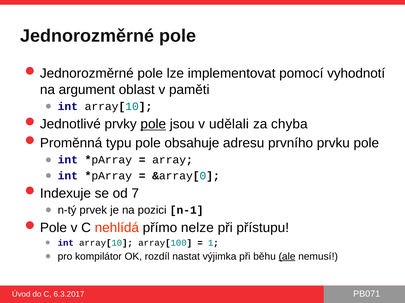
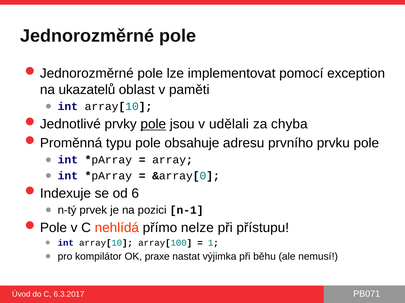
vyhodnotí: vyhodnotí -> exception
argument: argument -> ukazatelů
7: 7 -> 6
rozdíl: rozdíl -> praxe
ale underline: present -> none
